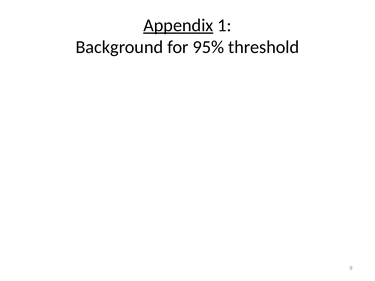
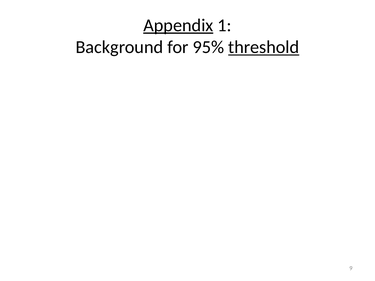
threshold underline: none -> present
